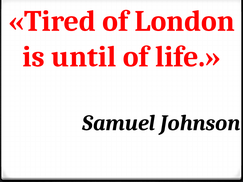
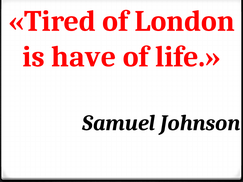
until: until -> have
